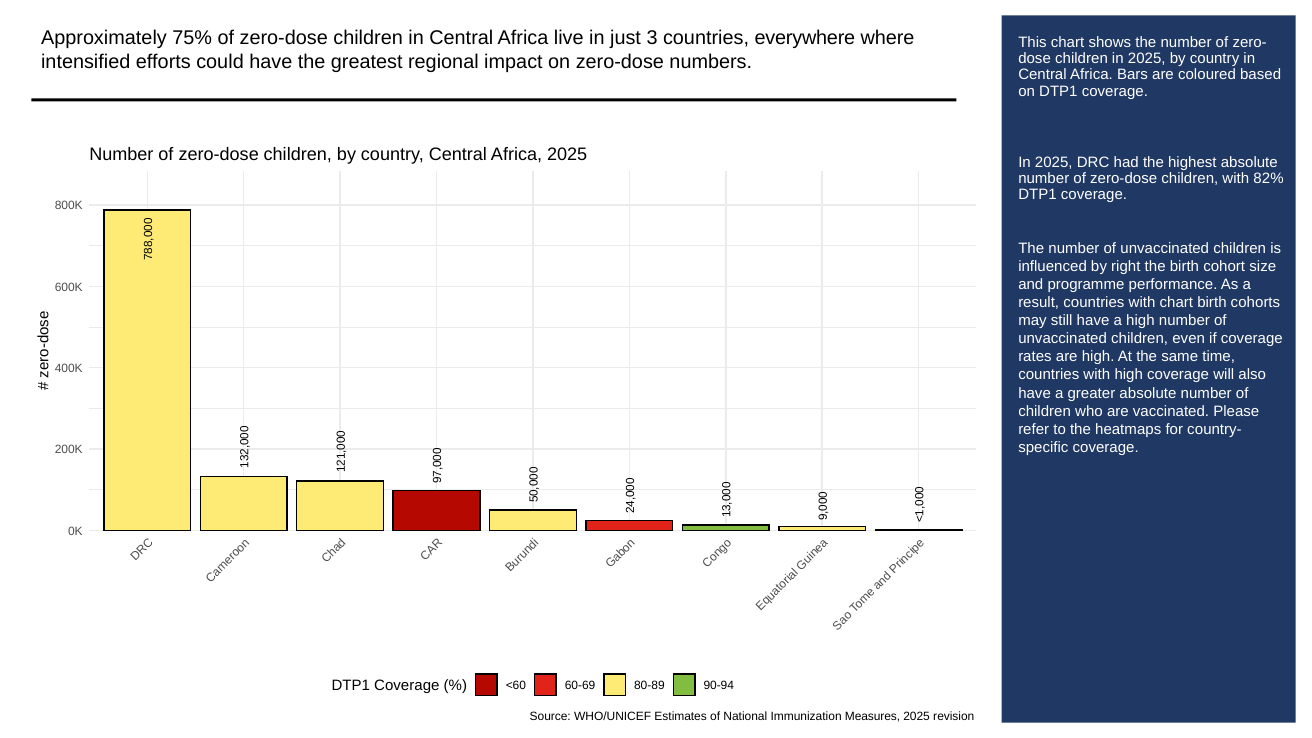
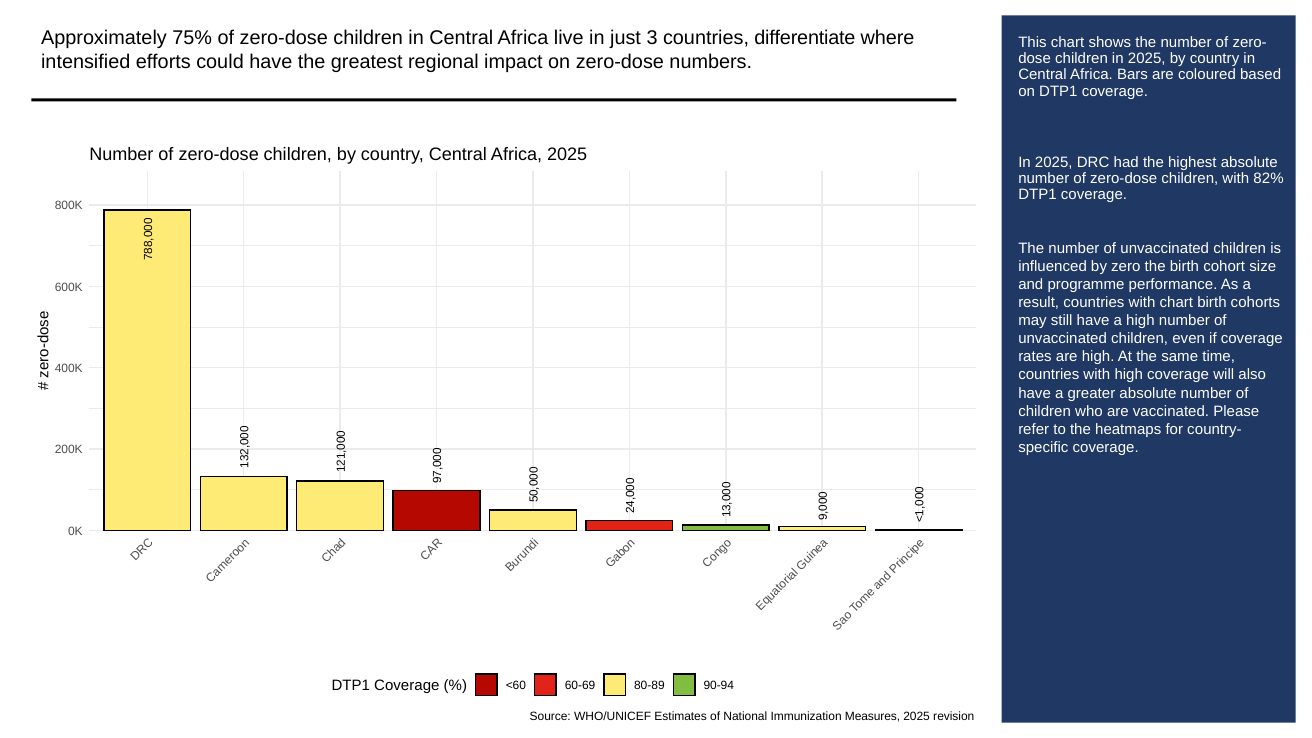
everywhere: everywhere -> differentiate
right: right -> zero
